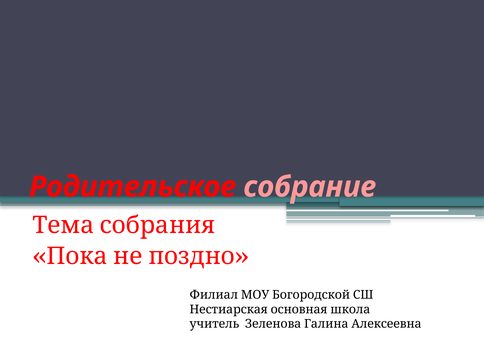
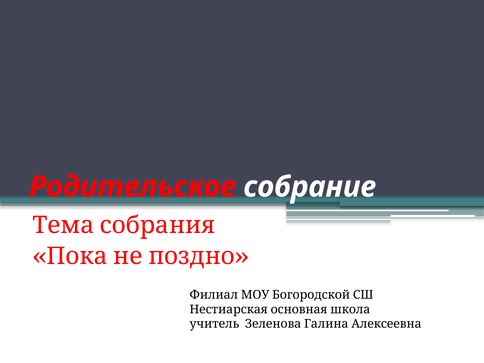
собрание colour: pink -> white
